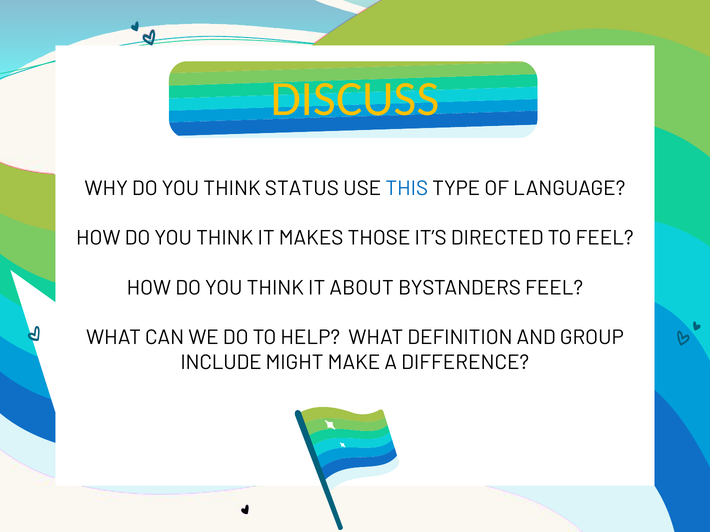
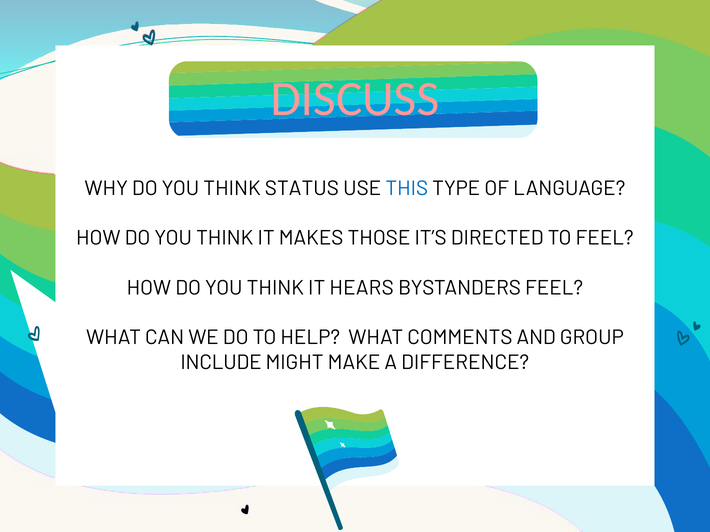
DISCUSS colour: yellow -> pink
ABOUT: ABOUT -> HEARS
DEFINITION: DEFINITION -> COMMENTS
